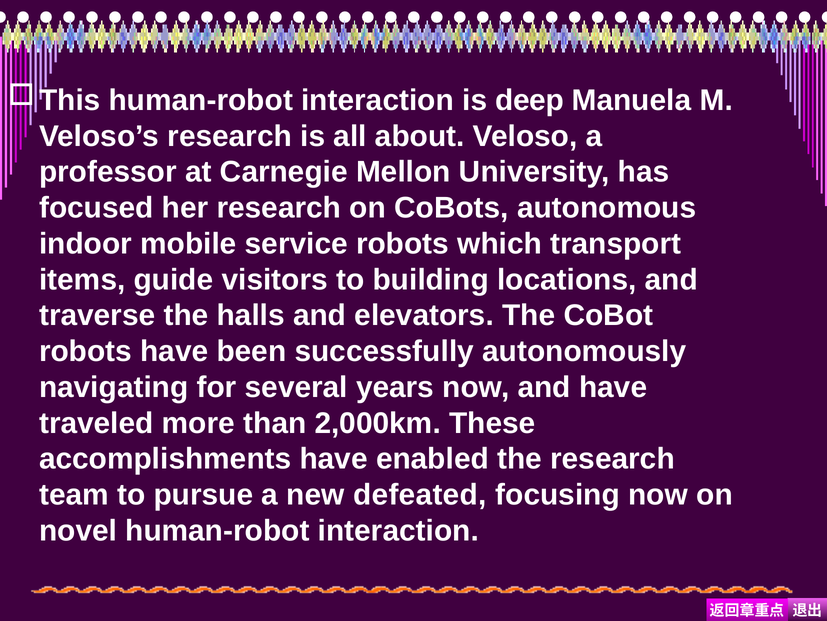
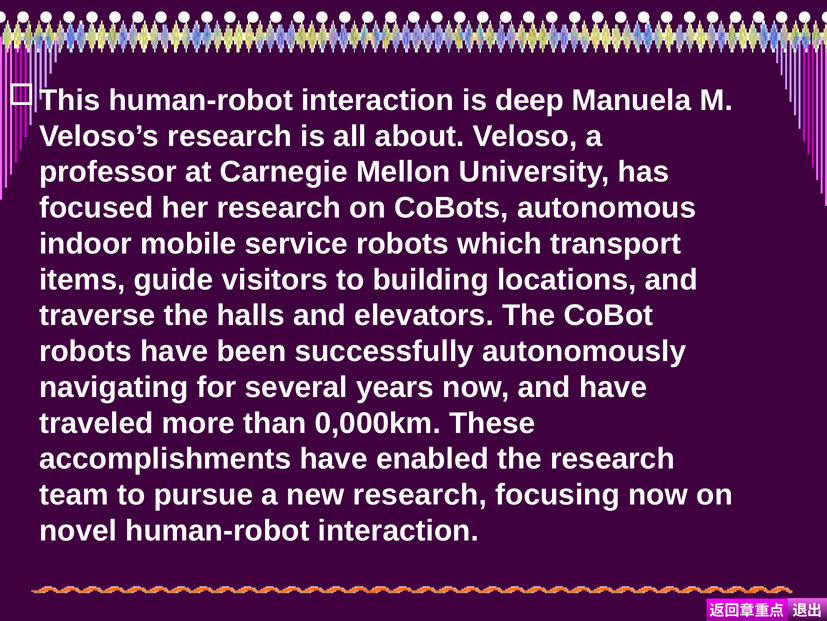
2,000km: 2,000km -> 0,000km
new defeated: defeated -> research
